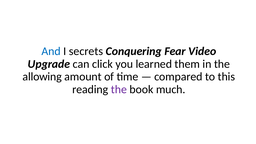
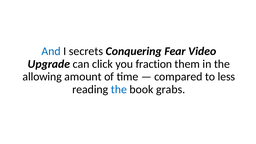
learned: learned -> fraction
this: this -> less
the at (119, 89) colour: purple -> blue
much: much -> grabs
